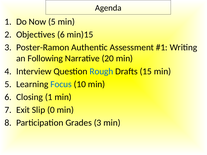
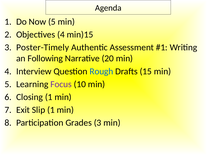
Objectives 6: 6 -> 4
Poster-Ramon: Poster-Ramon -> Poster-Timely
Focus colour: blue -> purple
Slip 0: 0 -> 1
